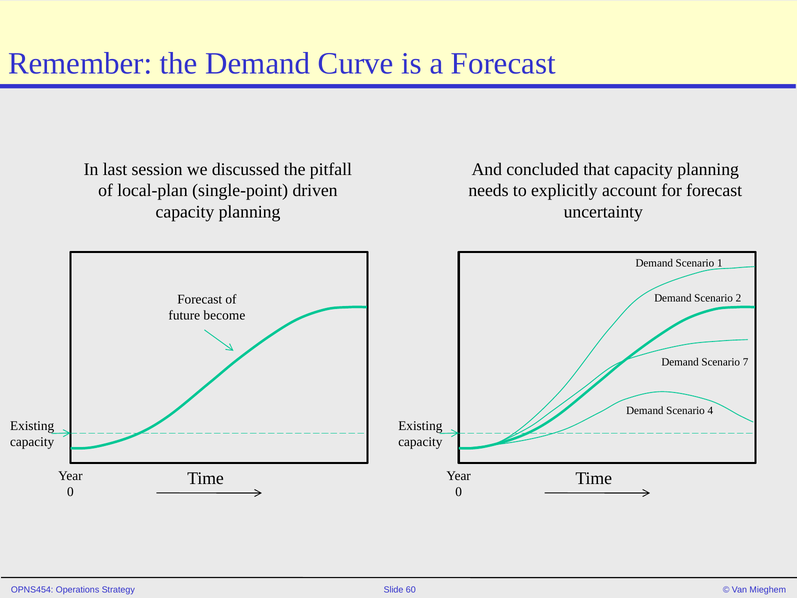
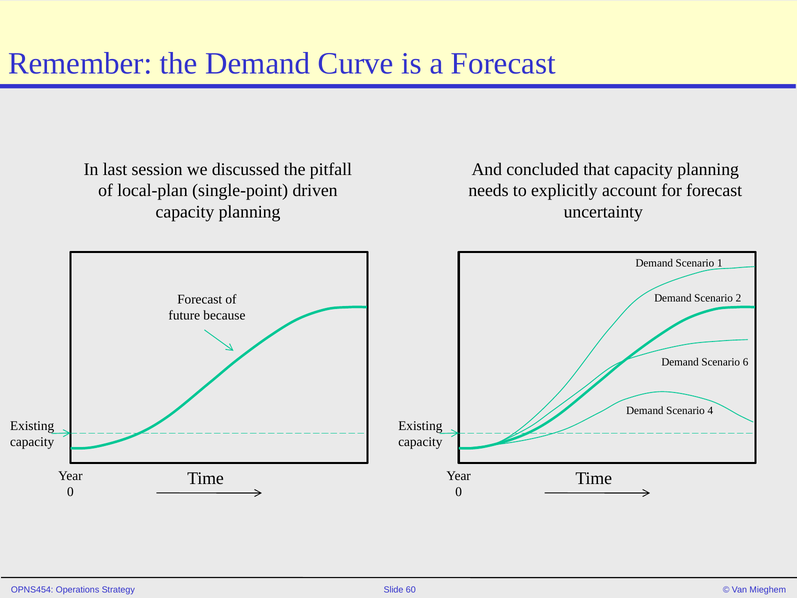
become: become -> because
7: 7 -> 6
